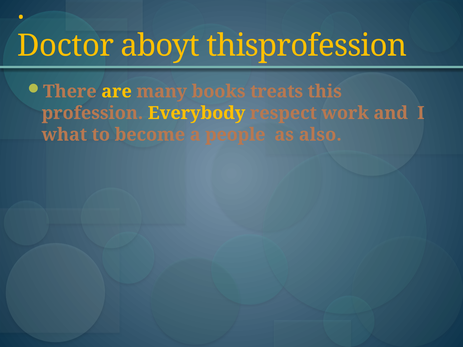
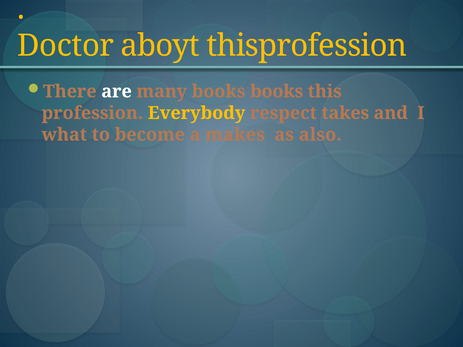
are colour: yellow -> white
books treats: treats -> books
work: work -> takes
people: people -> makes
